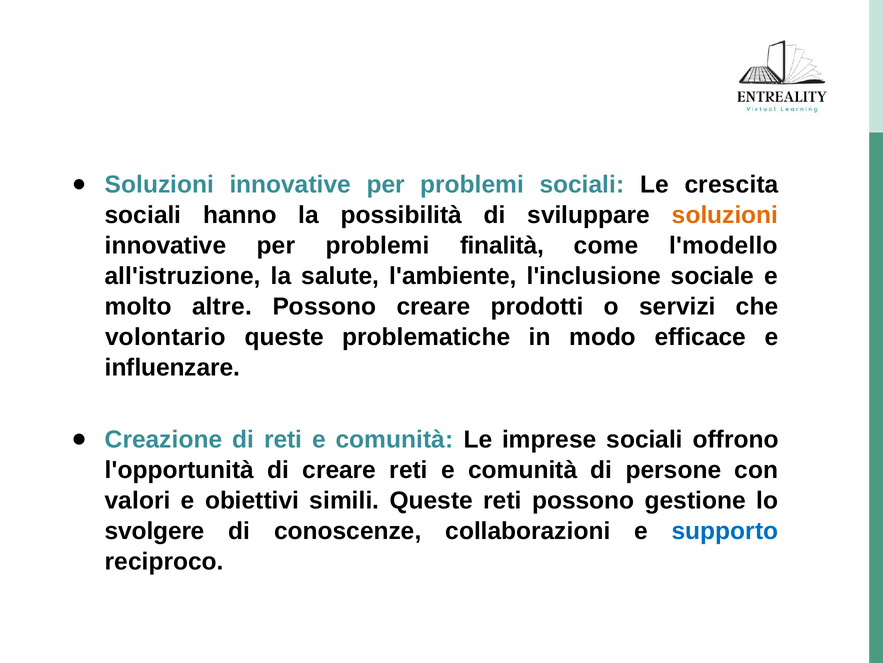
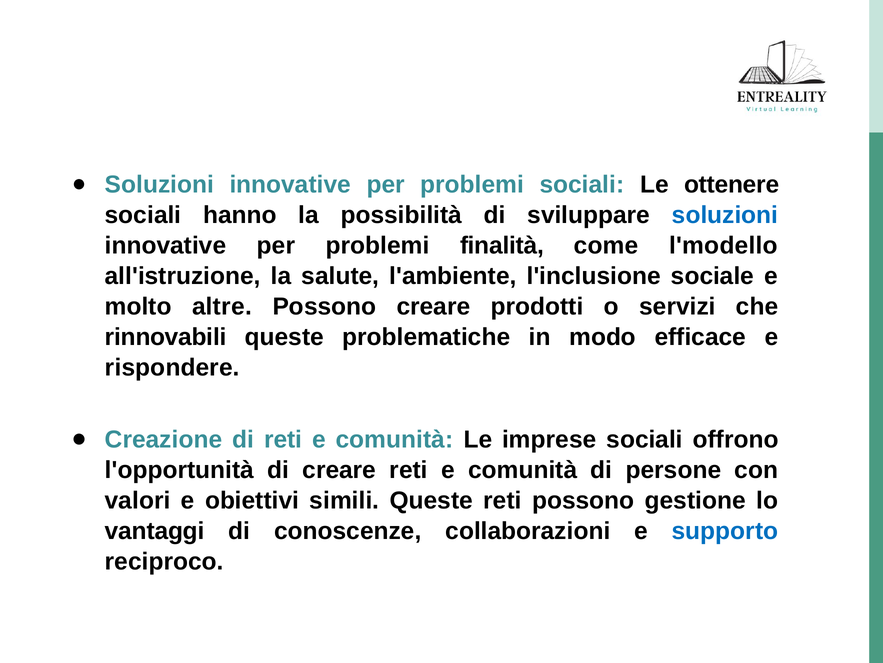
crescita: crescita -> ottenere
soluzioni at (725, 215) colour: orange -> blue
volontario: volontario -> rinnovabili
influenzare: influenzare -> rispondere
svolgere: svolgere -> vantaggi
